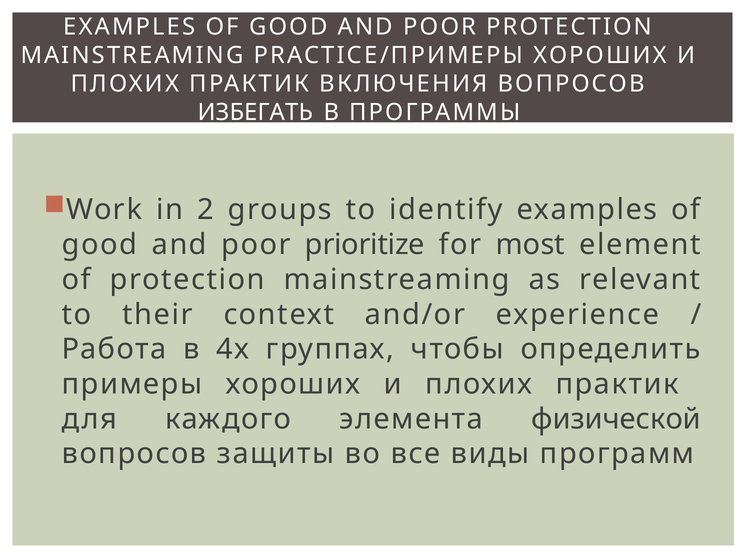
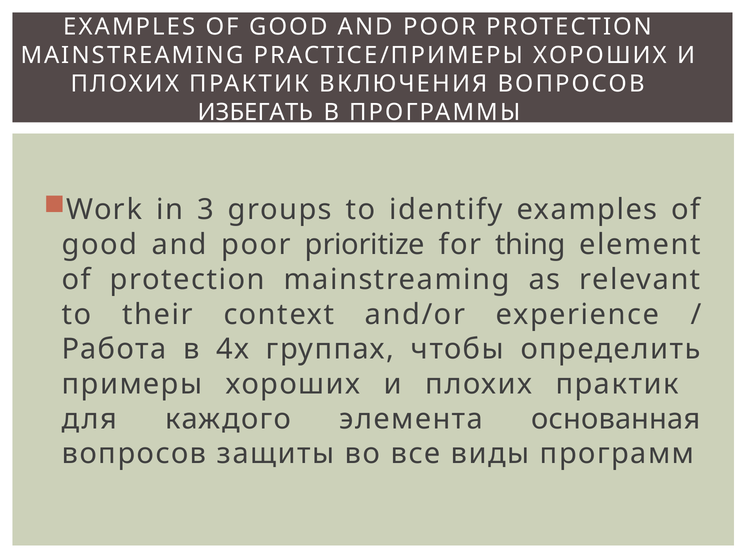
2: 2 -> 3
most: most -> thing
физической: физической -> основанная
